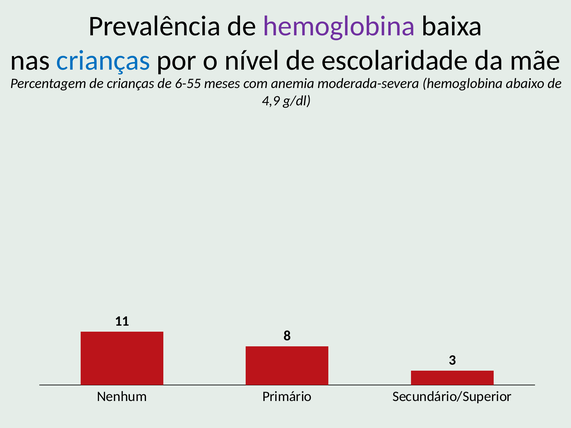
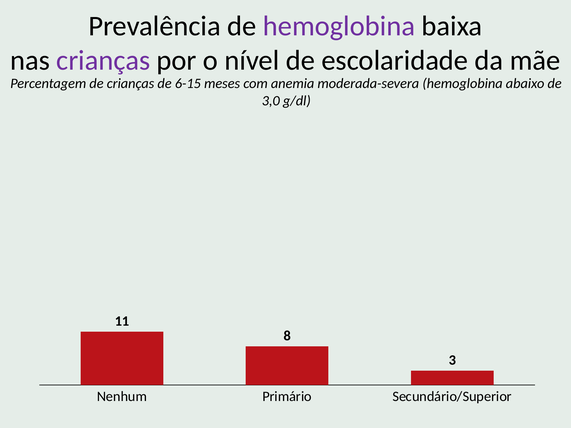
crianças at (103, 60) colour: blue -> purple
6-55: 6-55 -> 6-15
4,9: 4,9 -> 3,0
